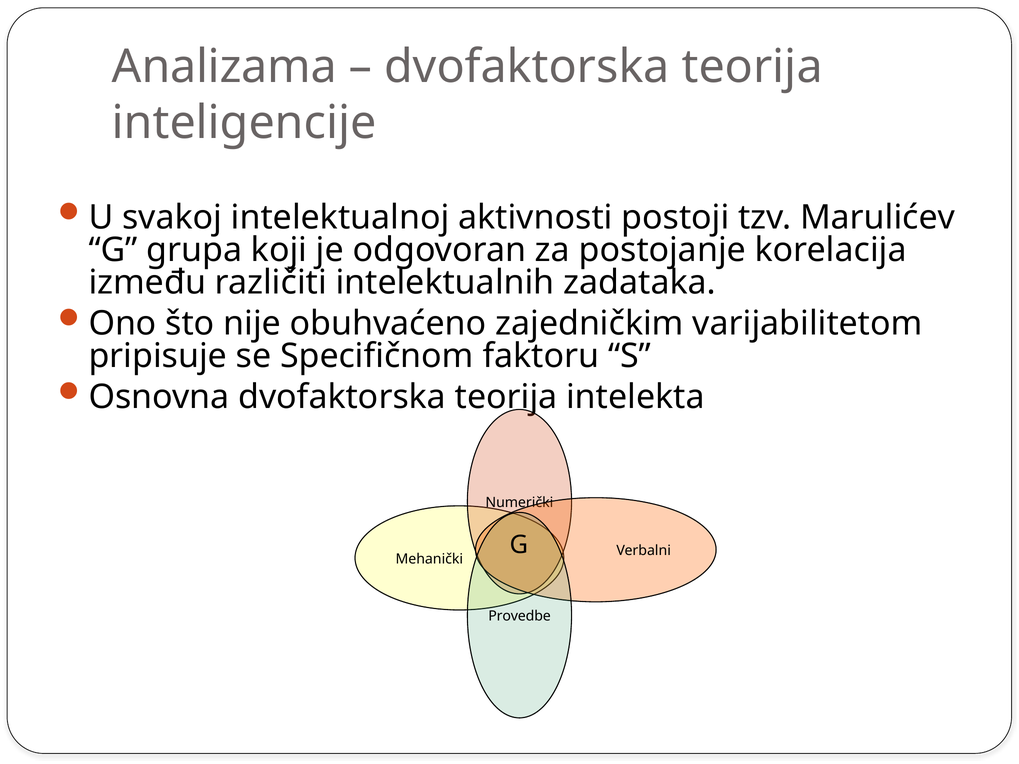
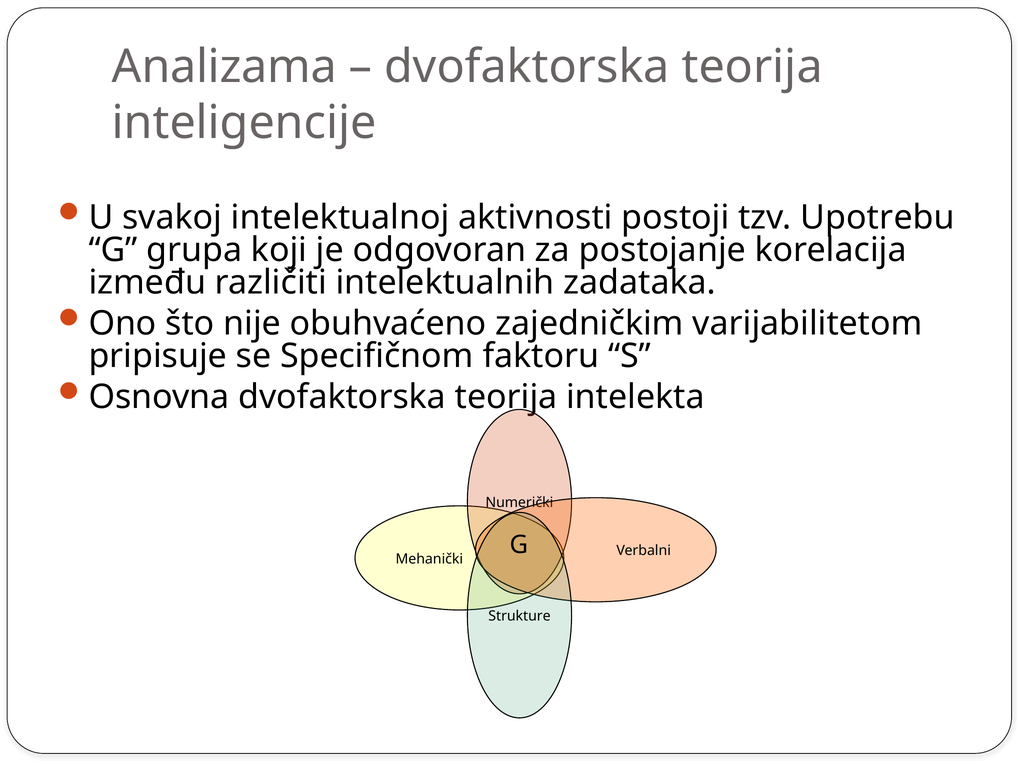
Marulićev: Marulićev -> Upotrebu
Provedbe: Provedbe -> Strukture
